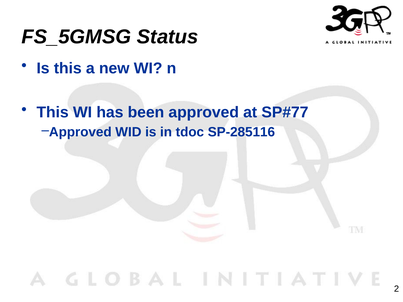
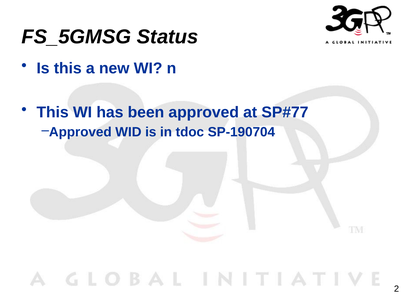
SP-285116: SP-285116 -> SP-190704
